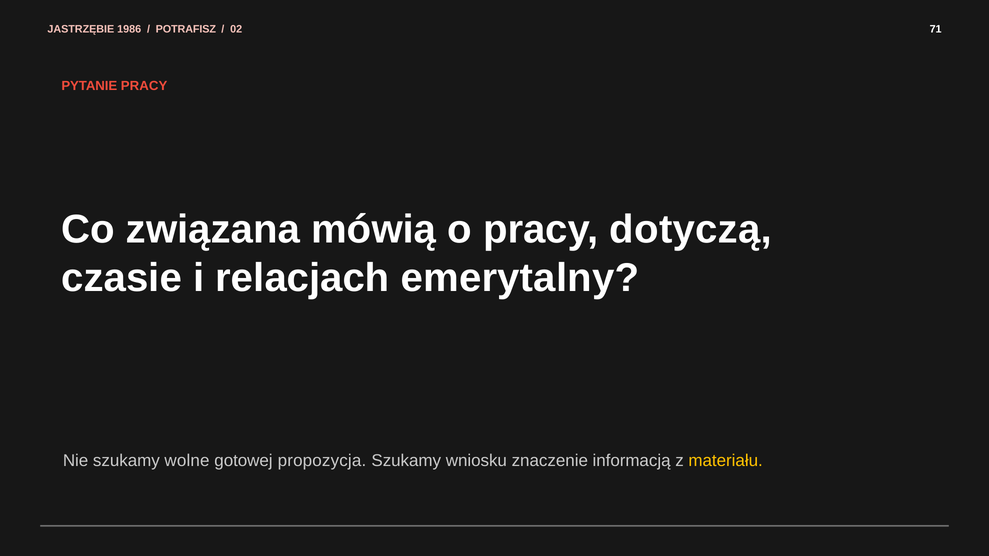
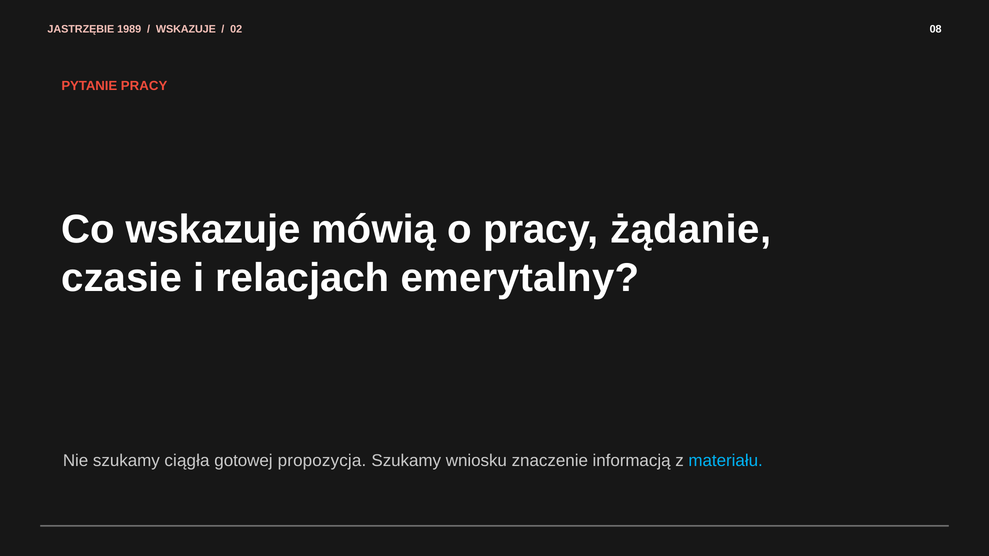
1986: 1986 -> 1989
POTRAFISZ at (186, 29): POTRAFISZ -> WSKAZUJE
71: 71 -> 08
Co związana: związana -> wskazuje
dotyczą: dotyczą -> żądanie
wolne: wolne -> ciągła
materiału colour: yellow -> light blue
